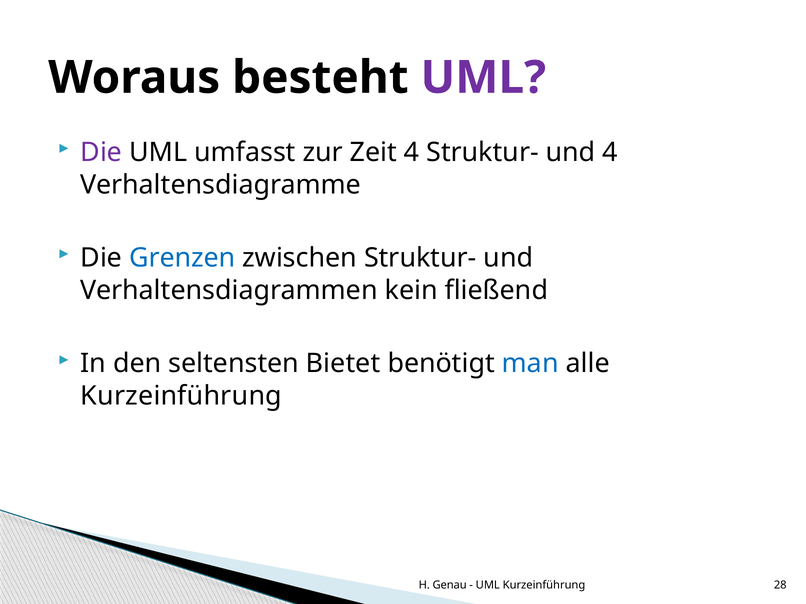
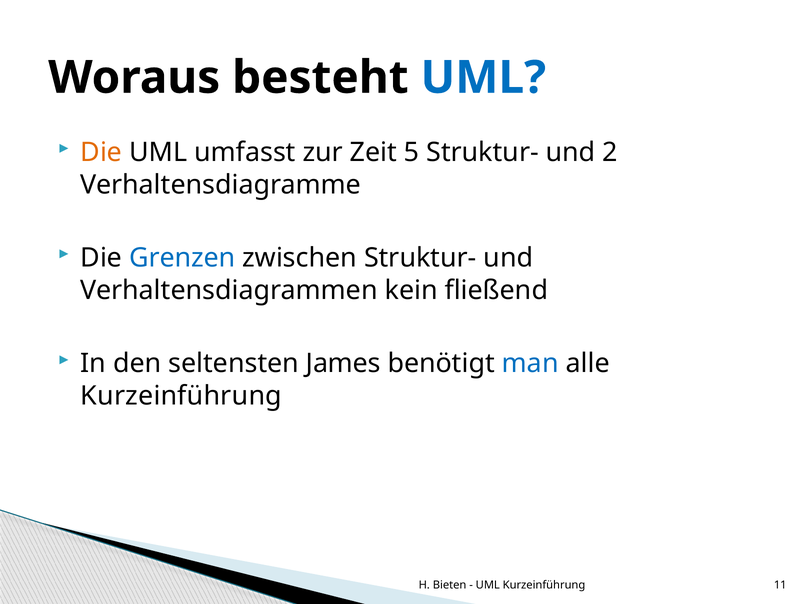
UML at (483, 78) colour: purple -> blue
Die at (101, 153) colour: purple -> orange
Zeit 4: 4 -> 5
und 4: 4 -> 2
Bietet: Bietet -> James
Genau: Genau -> Bieten
28: 28 -> 11
